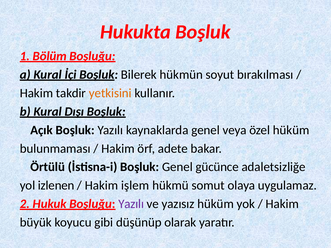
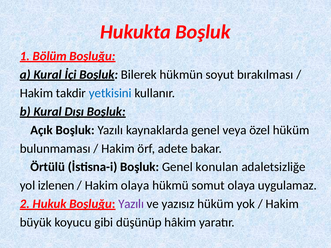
yetkisini colour: orange -> blue
gücünce: gücünce -> konulan
Hakim işlem: işlem -> olaya
olarak: olarak -> hâkim
